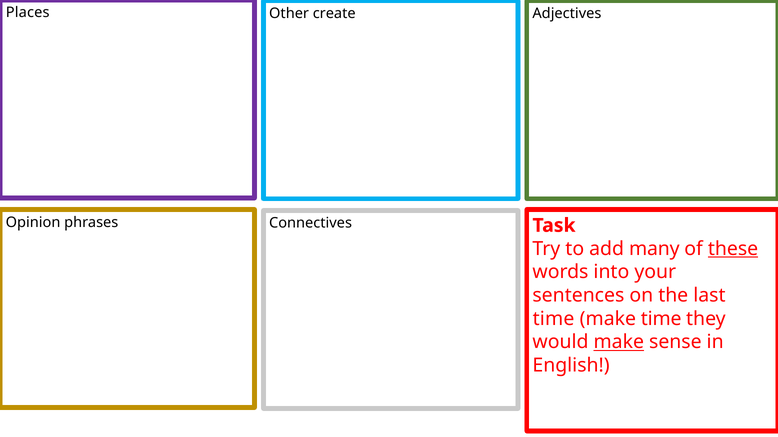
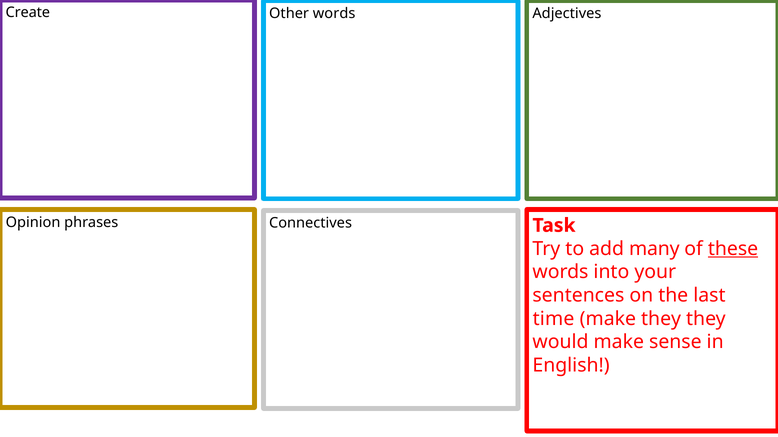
Places: Places -> Create
Other create: create -> words
make time: time -> they
make at (619, 342) underline: present -> none
